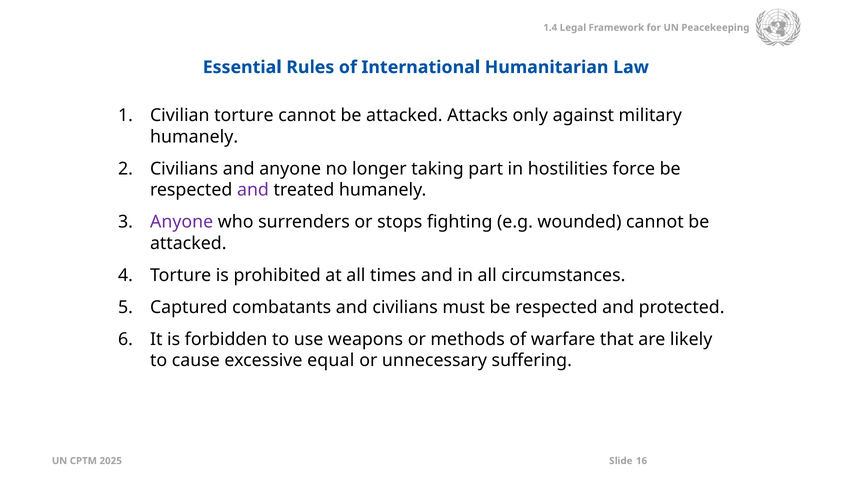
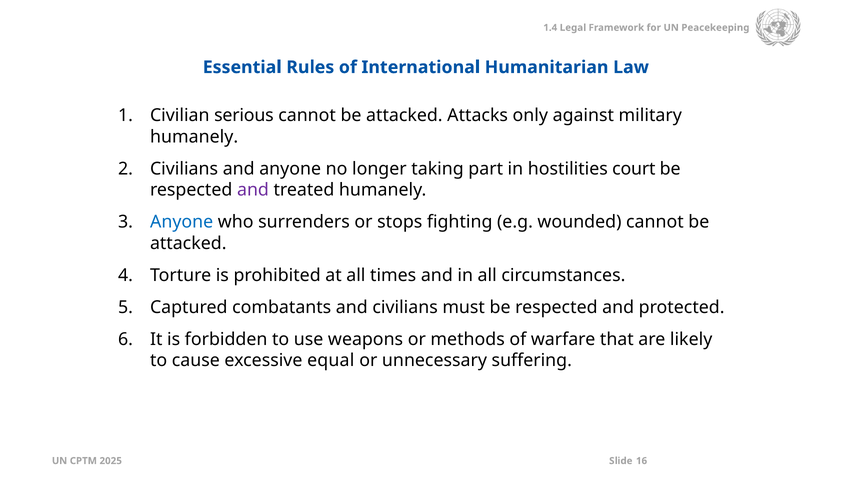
Civilian torture: torture -> serious
force: force -> court
Anyone at (182, 222) colour: purple -> blue
